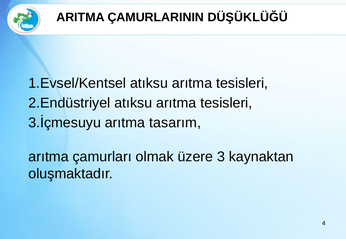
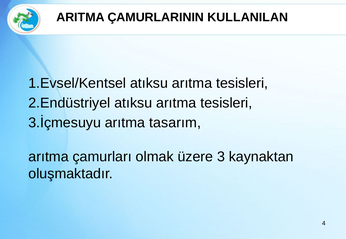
DÜŞÜKLÜĞÜ: DÜŞÜKLÜĞÜ -> KULLANILAN
